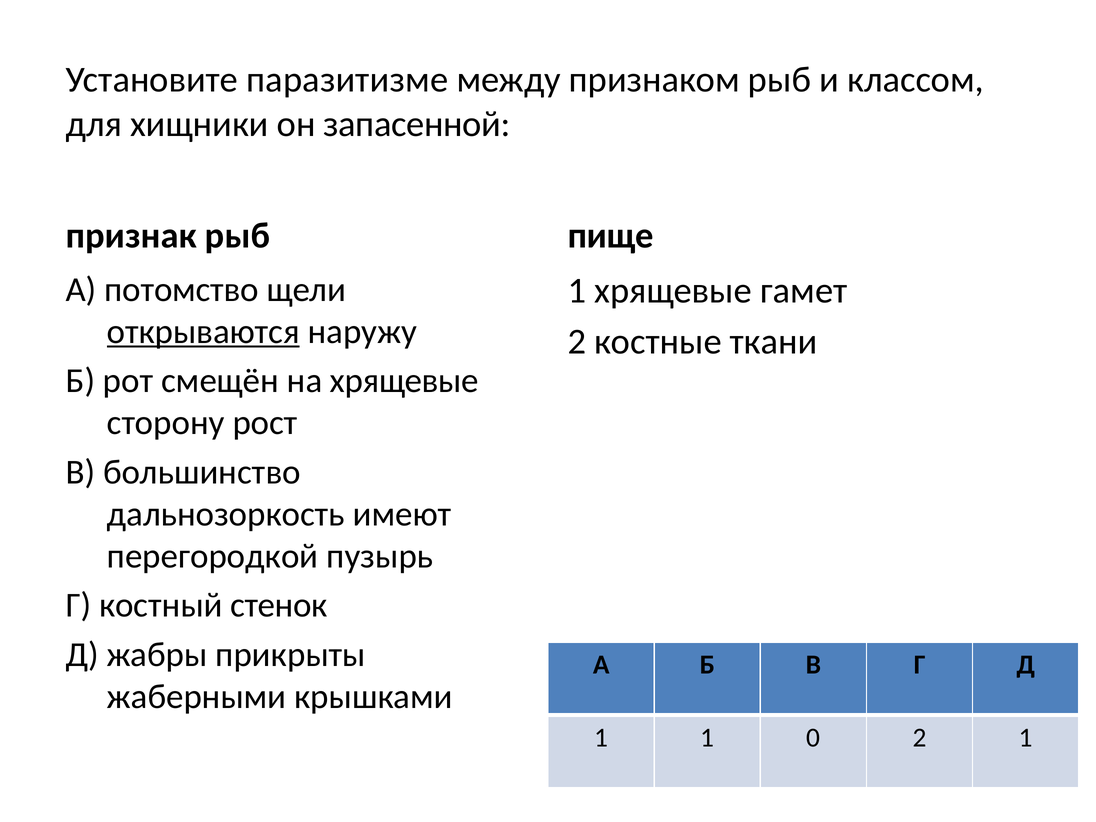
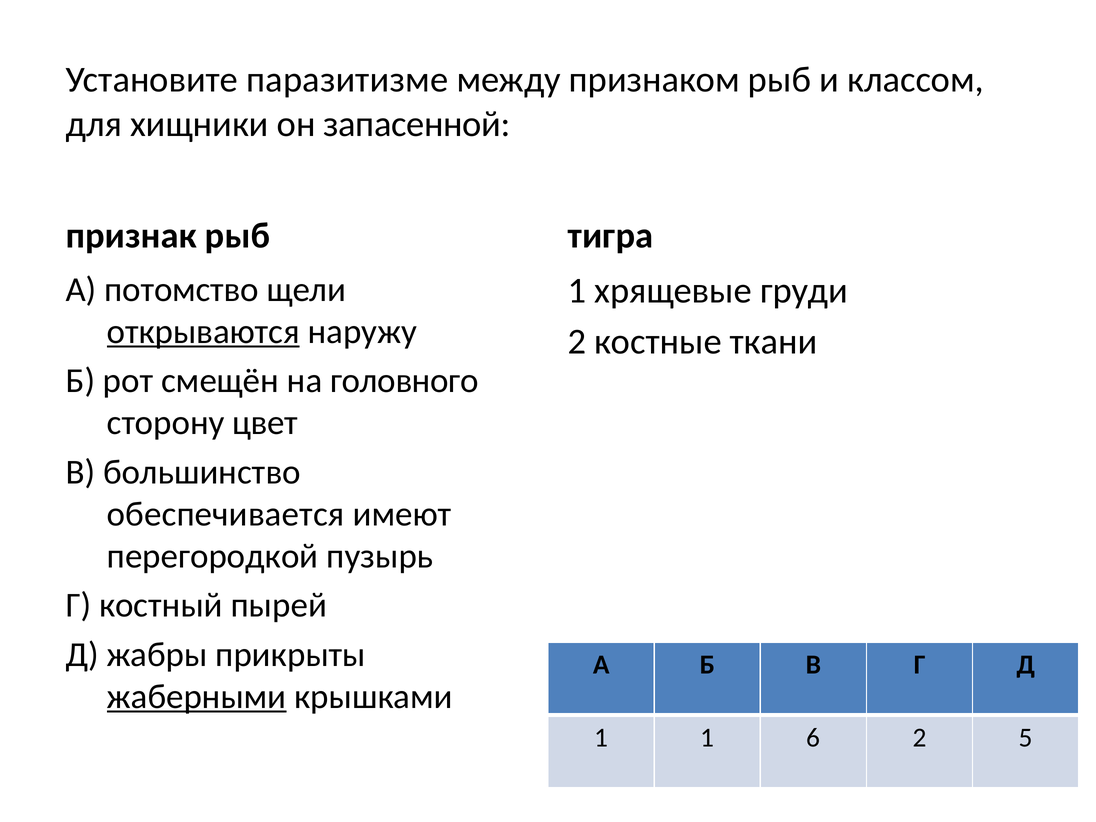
пище: пище -> тигра
гамет: гамет -> груди
на хрящевые: хрящевые -> головного
рост: рост -> цвет
дальнозоркость: дальнозоркость -> обеспечивается
стенок: стенок -> пырей
жаберными underline: none -> present
0: 0 -> 6
2 1: 1 -> 5
